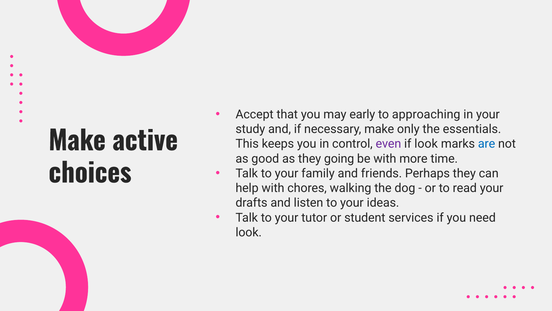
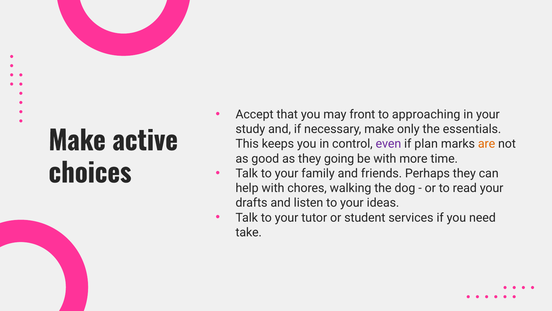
early: early -> front
if look: look -> plan
are colour: blue -> orange
look at (249, 232): look -> take
